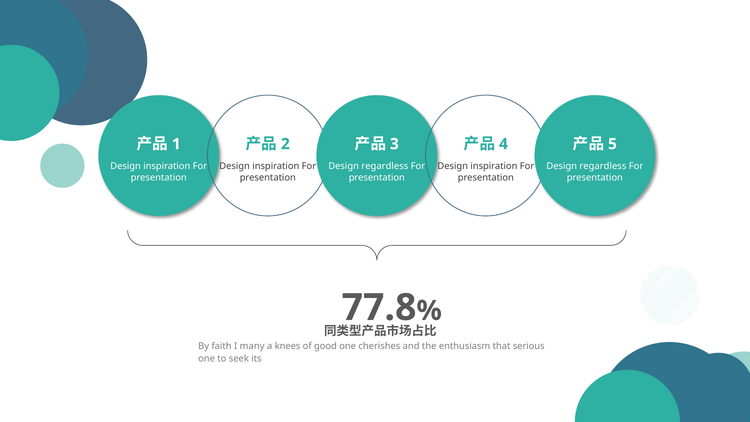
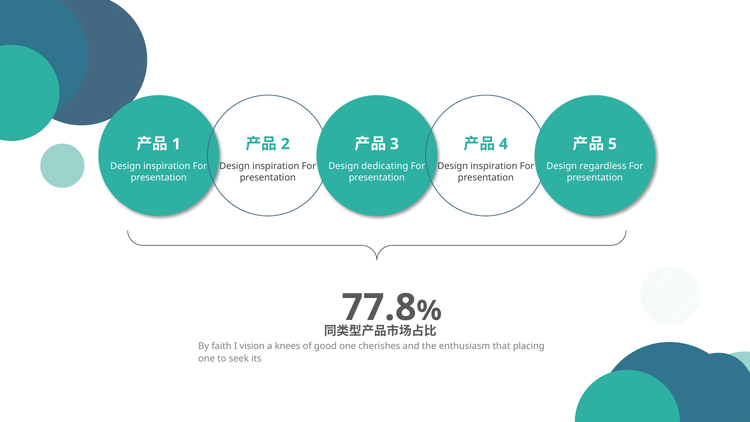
regardless at (385, 166): regardless -> dedicating
many: many -> vision
serious: serious -> placing
